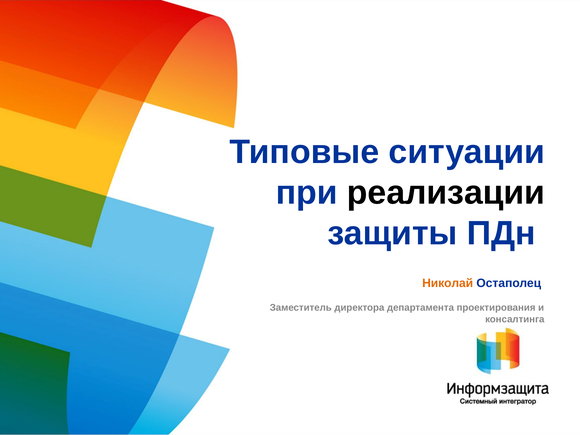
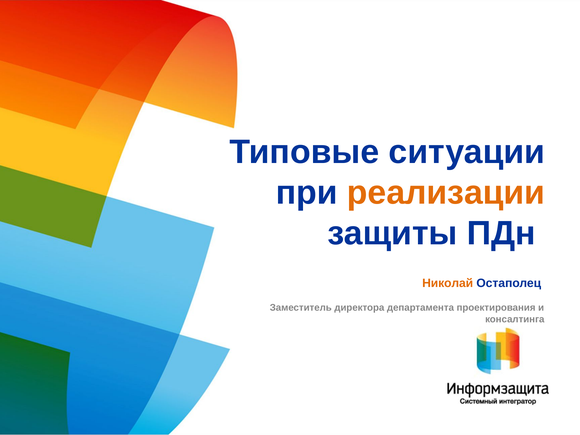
реализации colour: black -> orange
